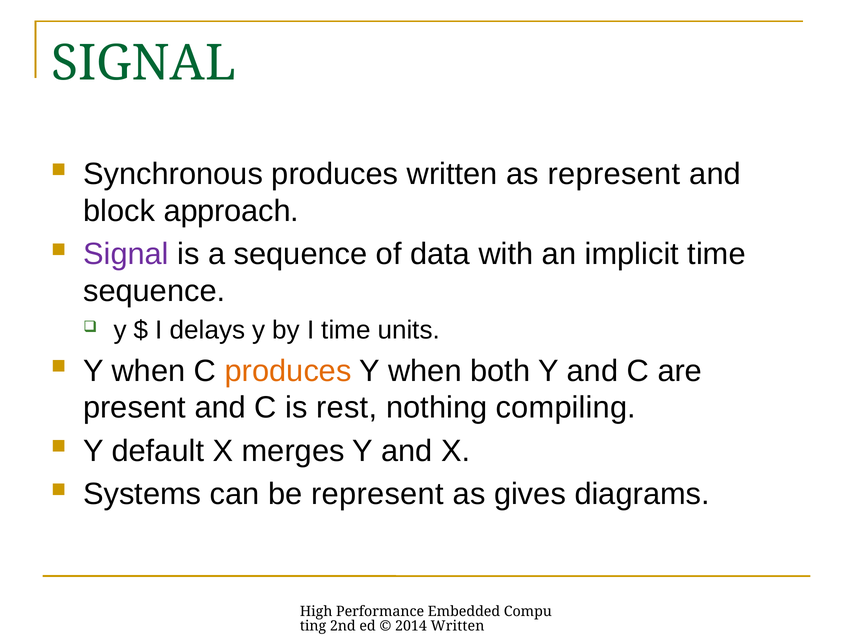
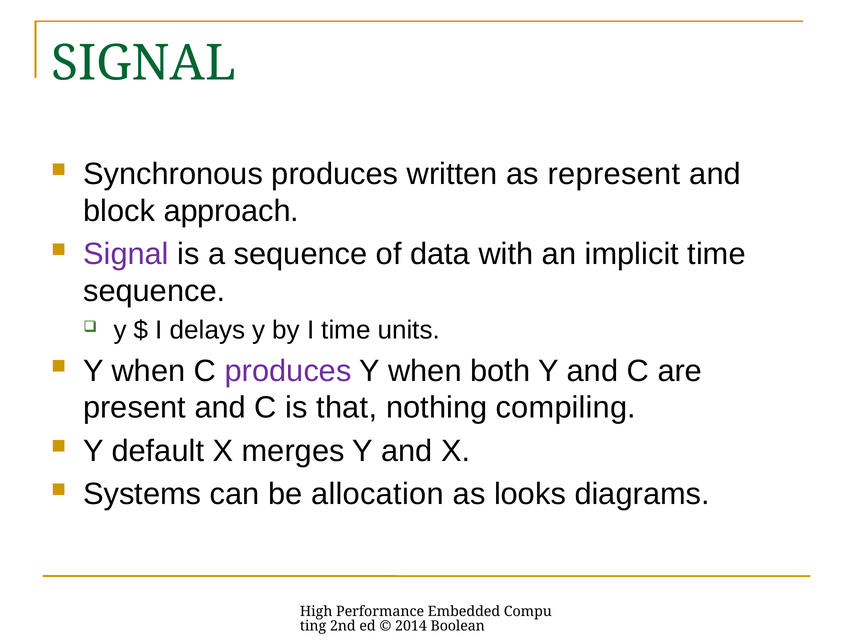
produces at (288, 371) colour: orange -> purple
rest: rest -> that
be represent: represent -> allocation
gives: gives -> looks
2014 Written: Written -> Boolean
